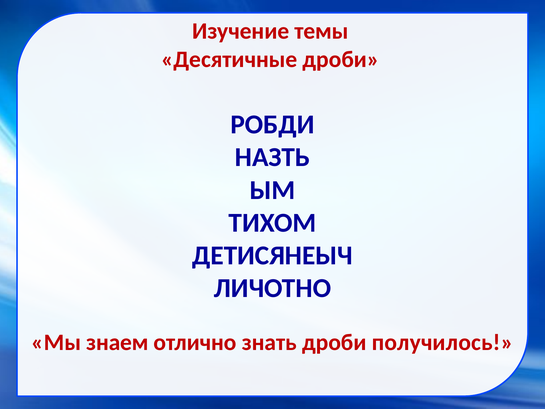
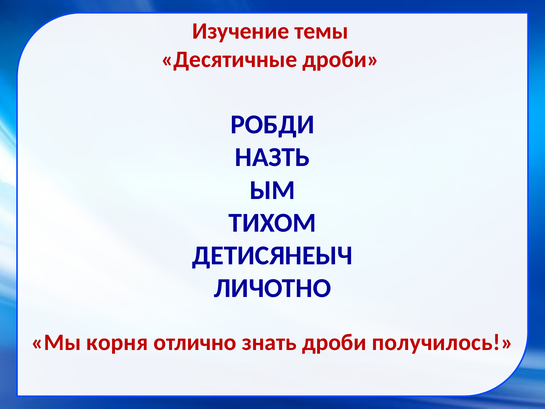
знаем: знаем -> корня
